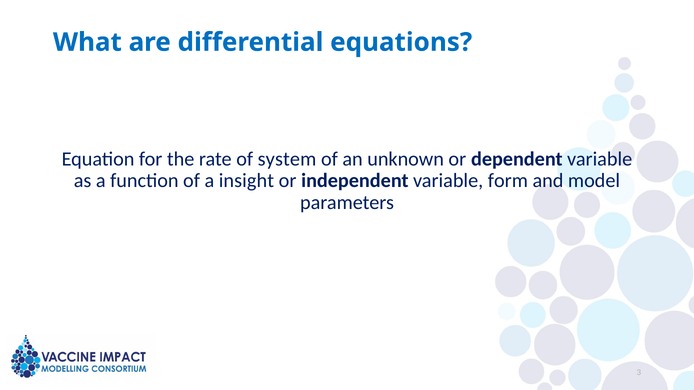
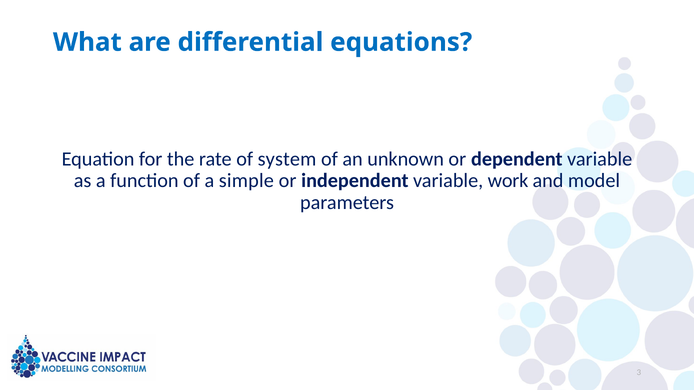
insight: insight -> simple
form: form -> work
